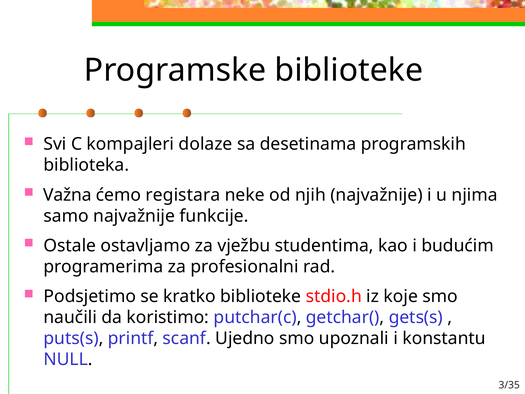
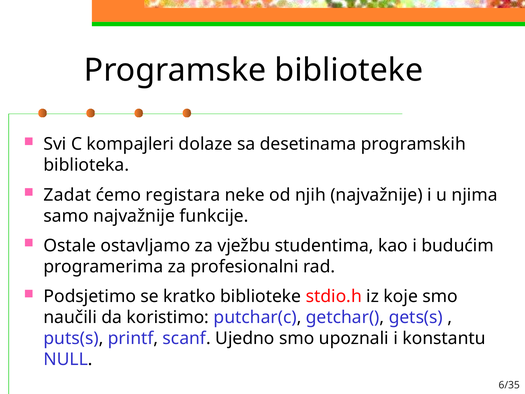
Važna: Važna -> Zadat
3/35: 3/35 -> 6/35
